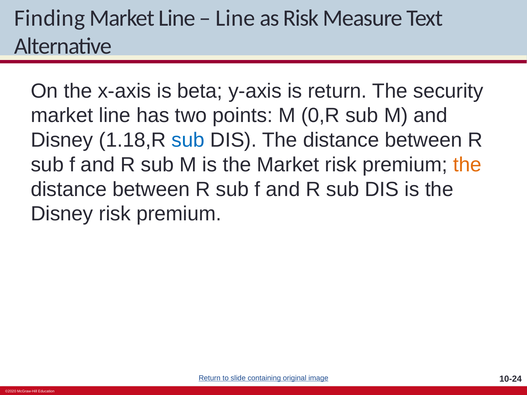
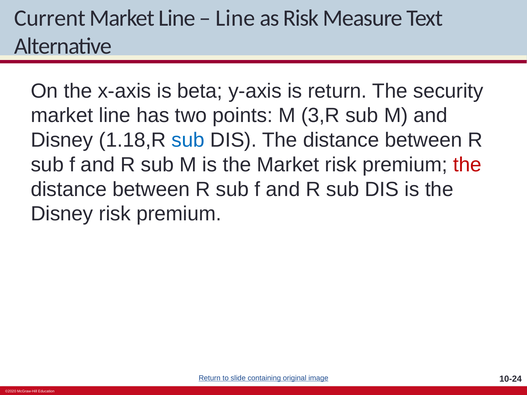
Finding: Finding -> Current
0,R: 0,R -> 3,R
the at (467, 165) colour: orange -> red
